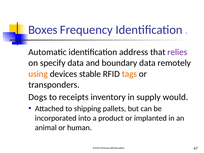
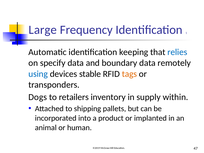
Boxes: Boxes -> Large
address: address -> keeping
relies colour: purple -> blue
using colour: orange -> blue
receipts: receipts -> retailers
would: would -> within
